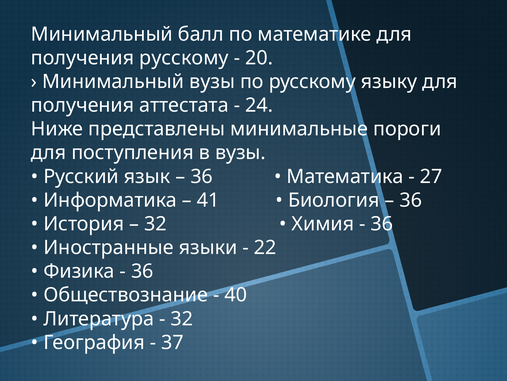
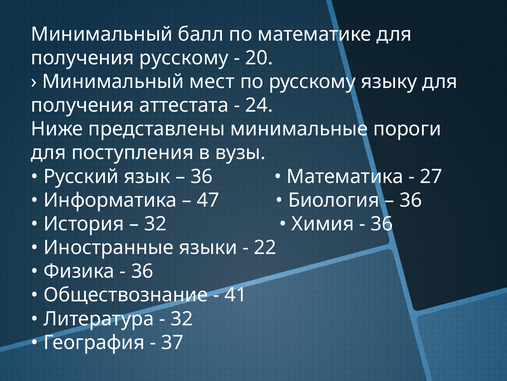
Минимальный вузы: вузы -> мест
41: 41 -> 47
40: 40 -> 41
